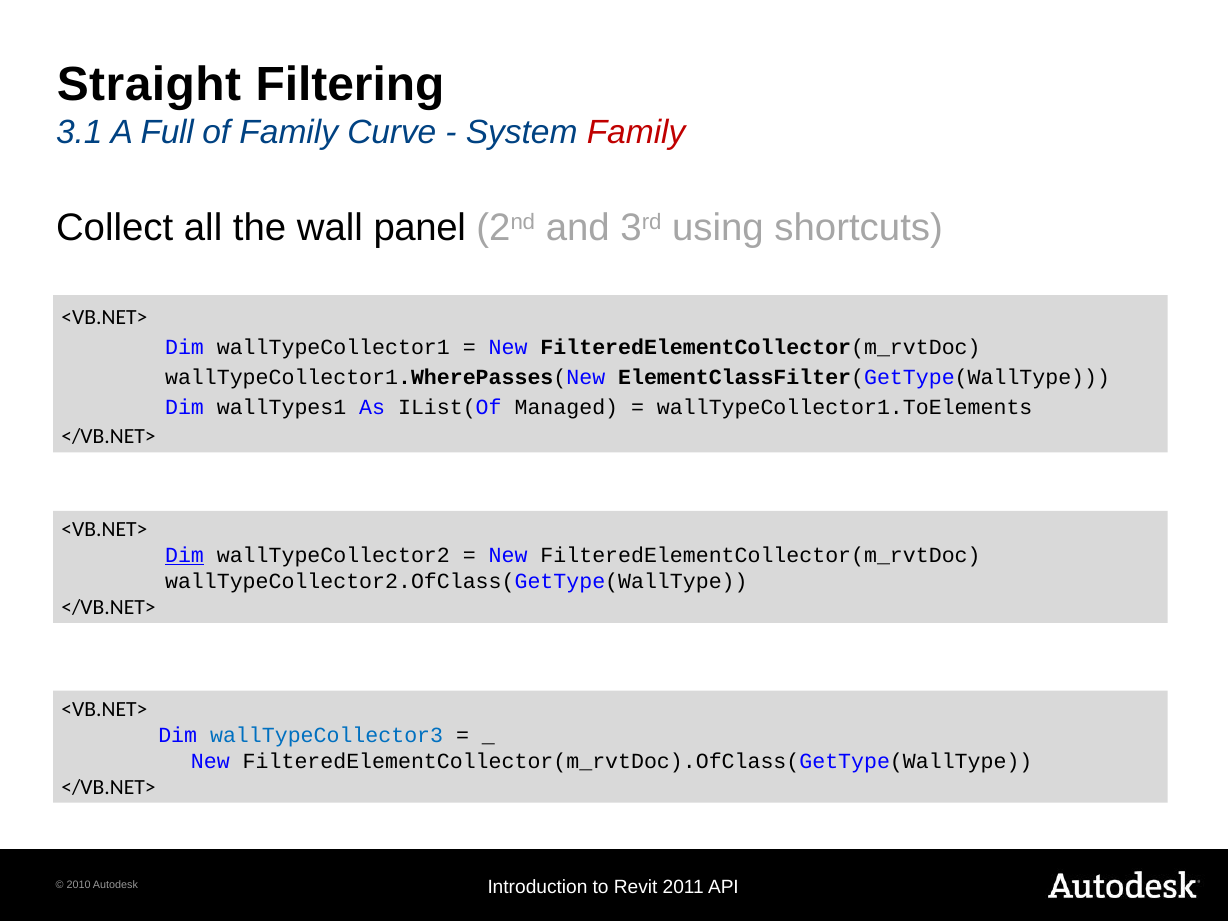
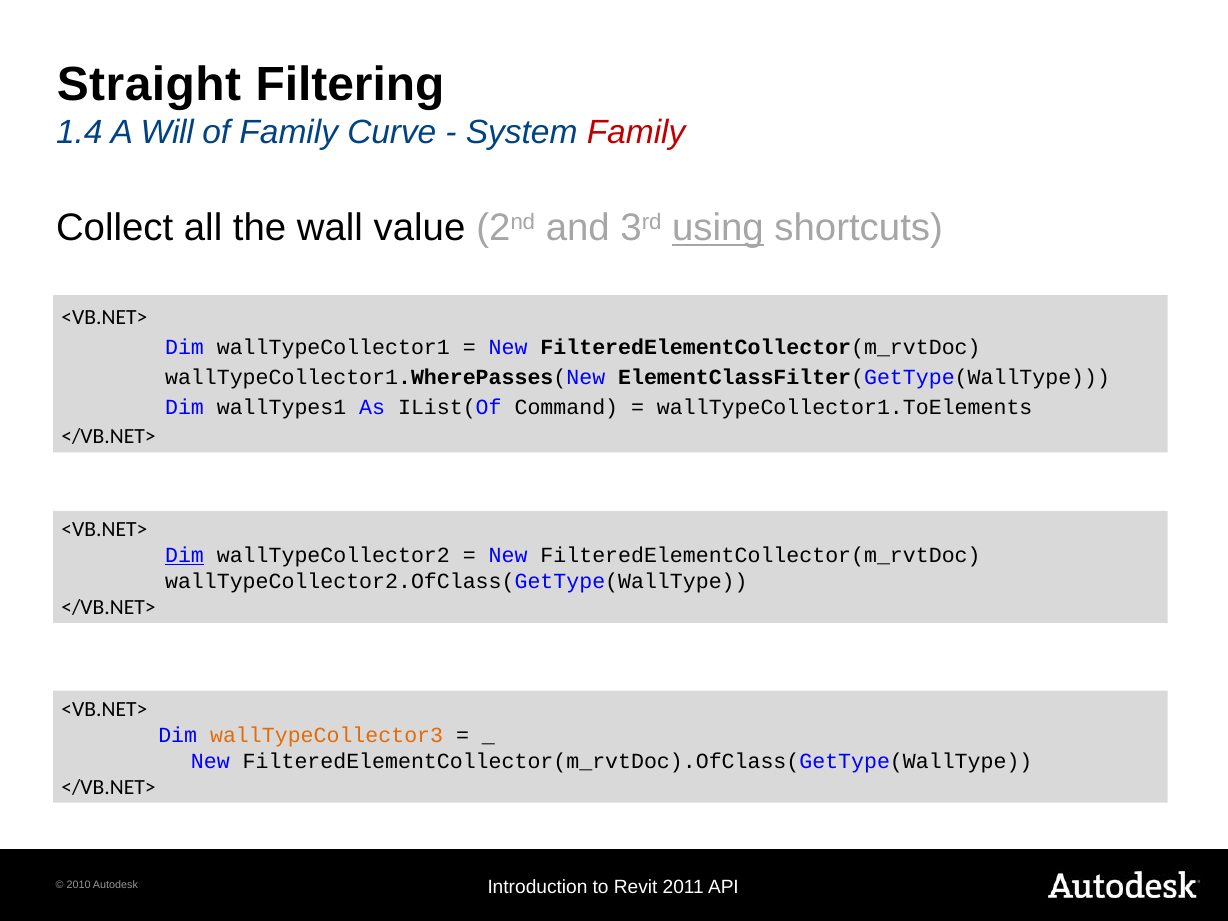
3.1: 3.1 -> 1.4
Full: Full -> Will
panel: panel -> value
using underline: none -> present
Managed: Managed -> Command
wallTypeCollector3 colour: blue -> orange
